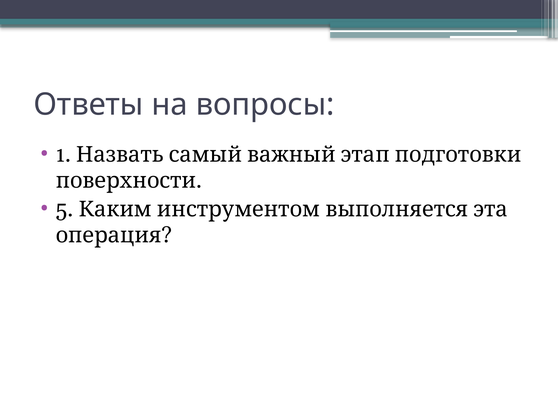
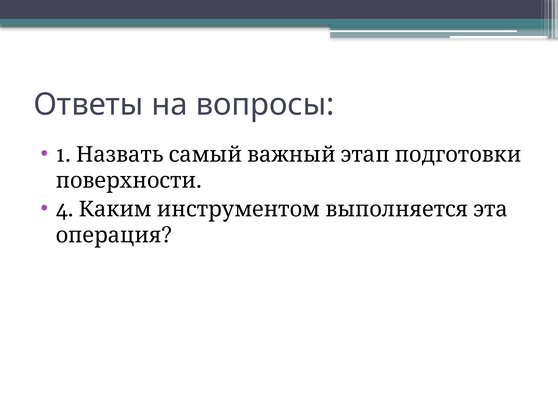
5: 5 -> 4
